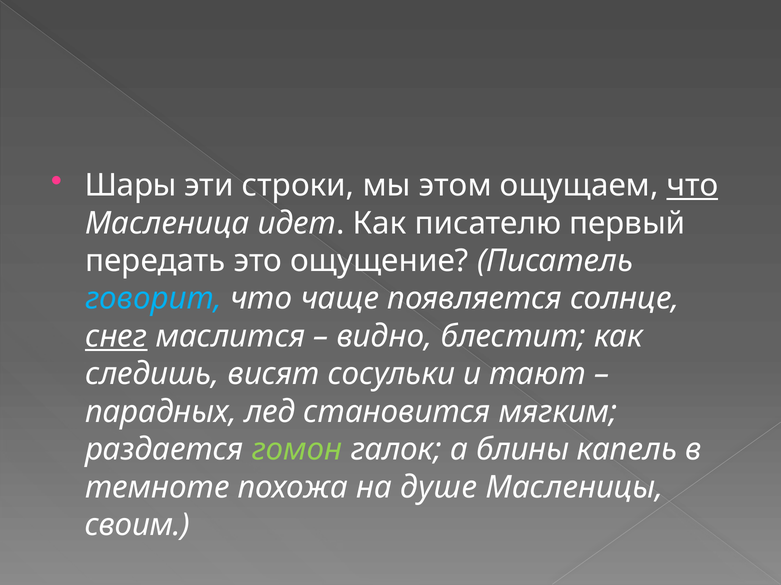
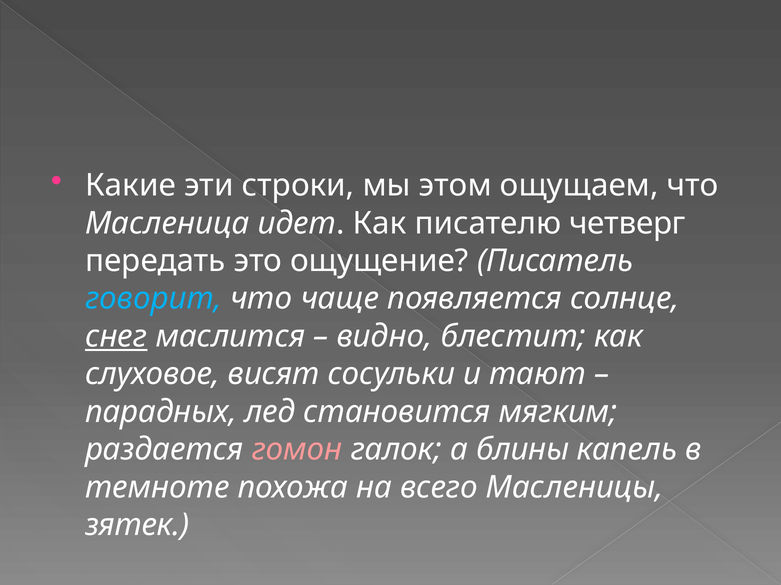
Шары: Шары -> Какие
что at (692, 186) underline: present -> none
первый: первый -> четверг
следишь: следишь -> слуховое
гомон colour: light green -> pink
душе: душе -> всего
своим: своим -> зятек
